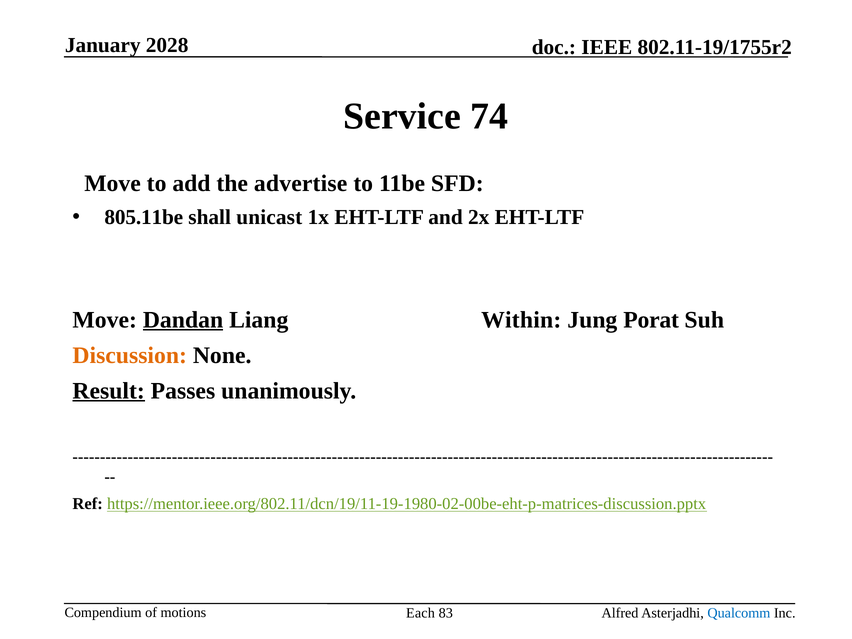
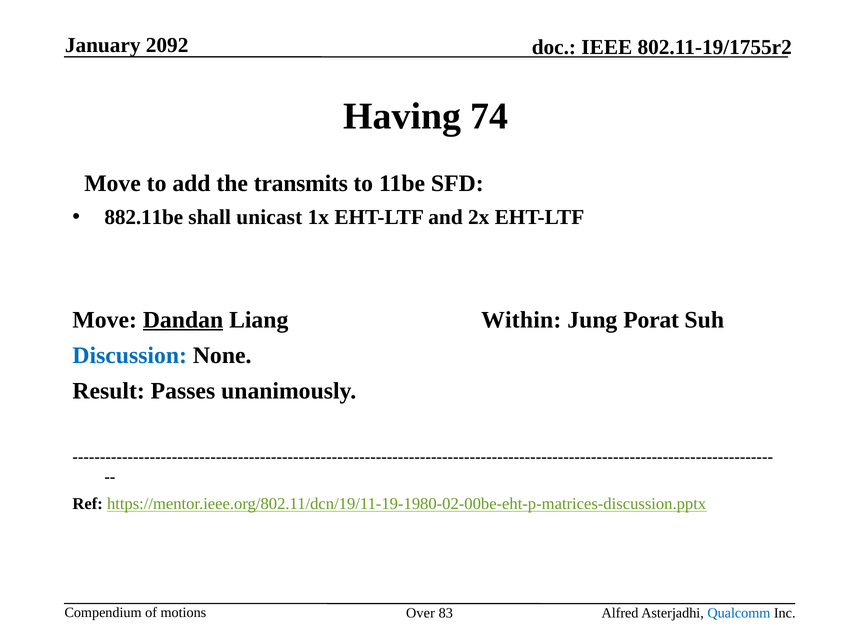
2028: 2028 -> 2092
Service: Service -> Having
advertise: advertise -> transmits
805.11be: 805.11be -> 882.11be
Discussion colour: orange -> blue
Result underline: present -> none
Each: Each -> Over
